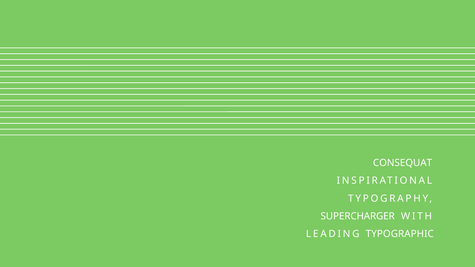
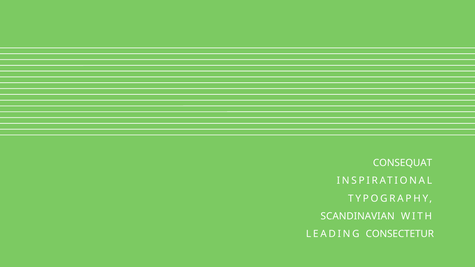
SUPERCHARGER: SUPERCHARGER -> SCANDINAVIAN
TYPOGRAPHIC: TYPOGRAPHIC -> CONSECTETUR
